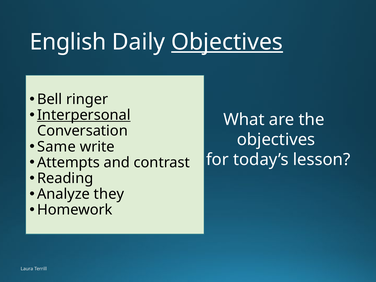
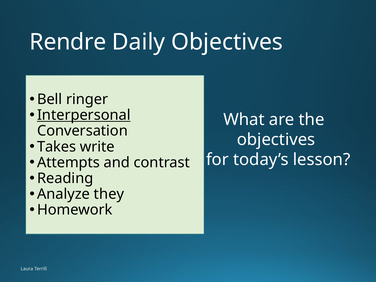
English: English -> Rendre
Objectives at (227, 42) underline: present -> none
Same: Same -> Takes
